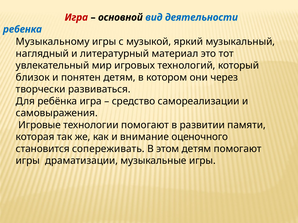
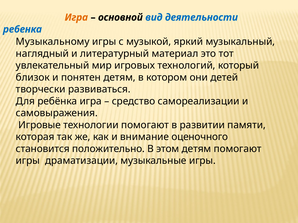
Игра at (76, 17) colour: red -> orange
через: через -> детей
сопереживать: сопереживать -> положительно
